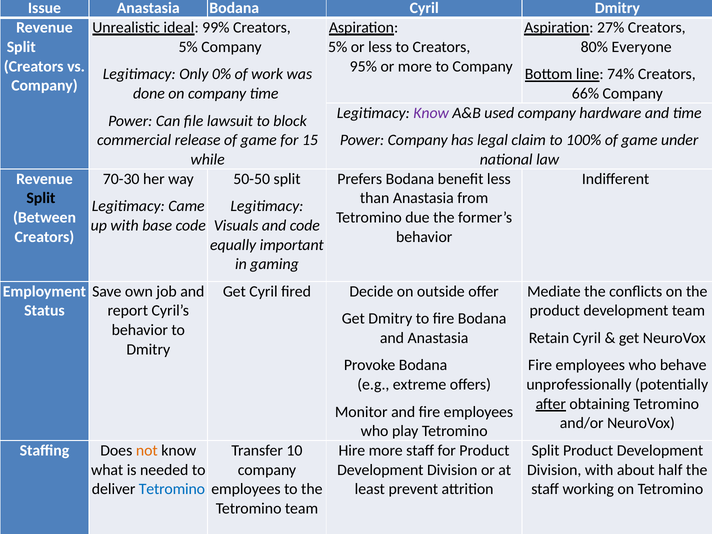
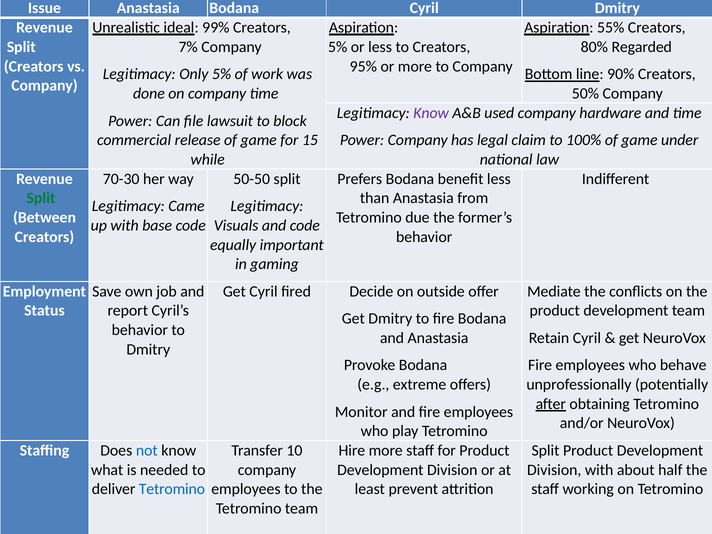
27%: 27% -> 55%
5% at (188, 47): 5% -> 7%
Everyone: Everyone -> Regarded
Only 0%: 0% -> 5%
74%: 74% -> 90%
66%: 66% -> 50%
Split at (41, 198) colour: black -> green
not colour: orange -> blue
